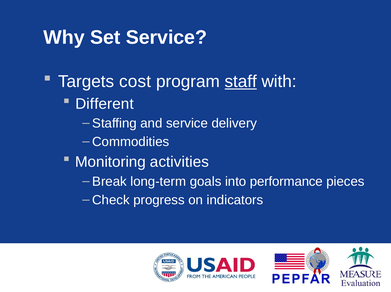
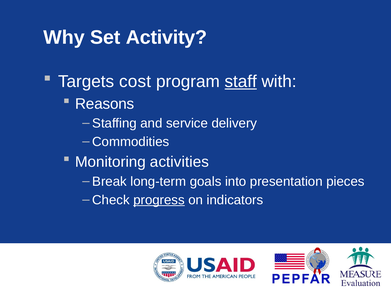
Set Service: Service -> Activity
Different: Different -> Reasons
performance: performance -> presentation
progress underline: none -> present
